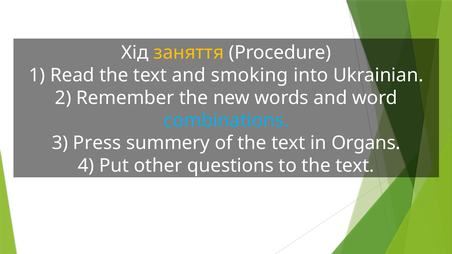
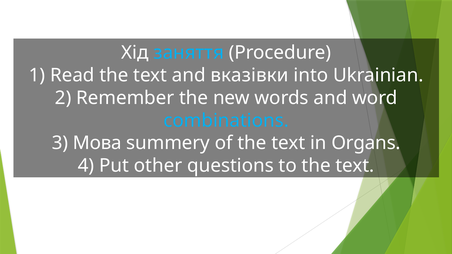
заняття colour: yellow -> light blue
smoking: smoking -> вказівки
Press: Press -> Мова
